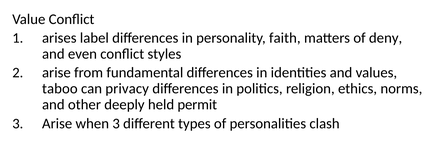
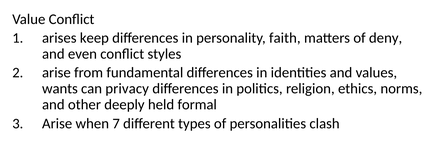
label: label -> keep
taboo: taboo -> wants
permit: permit -> formal
when 3: 3 -> 7
